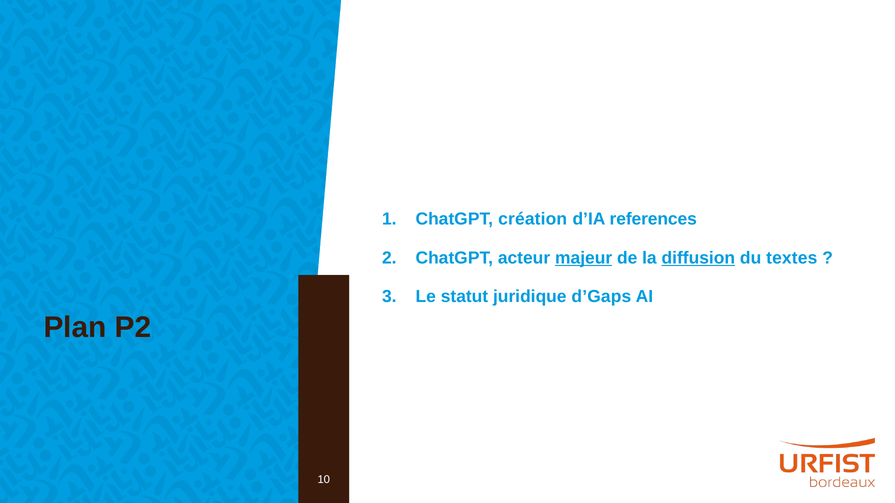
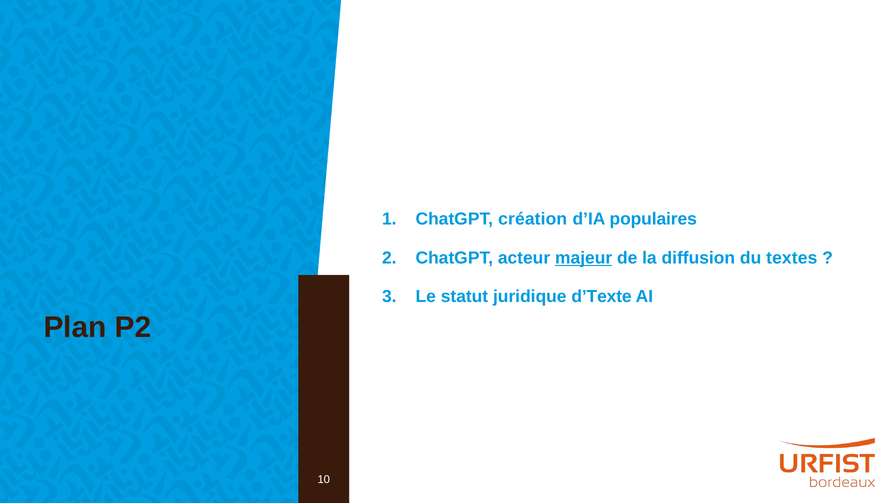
references: references -> populaires
diffusion underline: present -> none
d’Gaps: d’Gaps -> d’Texte
